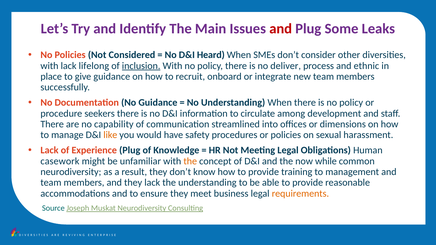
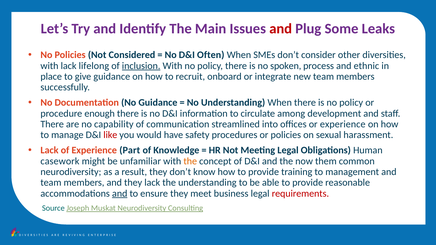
Heard: Heard -> Often
deliver: deliver -> spoken
seekers: seekers -> enough
or dimensions: dimensions -> experience
like colour: orange -> red
Experience Plug: Plug -> Part
while: while -> them
and at (120, 194) underline: none -> present
requirements colour: orange -> red
